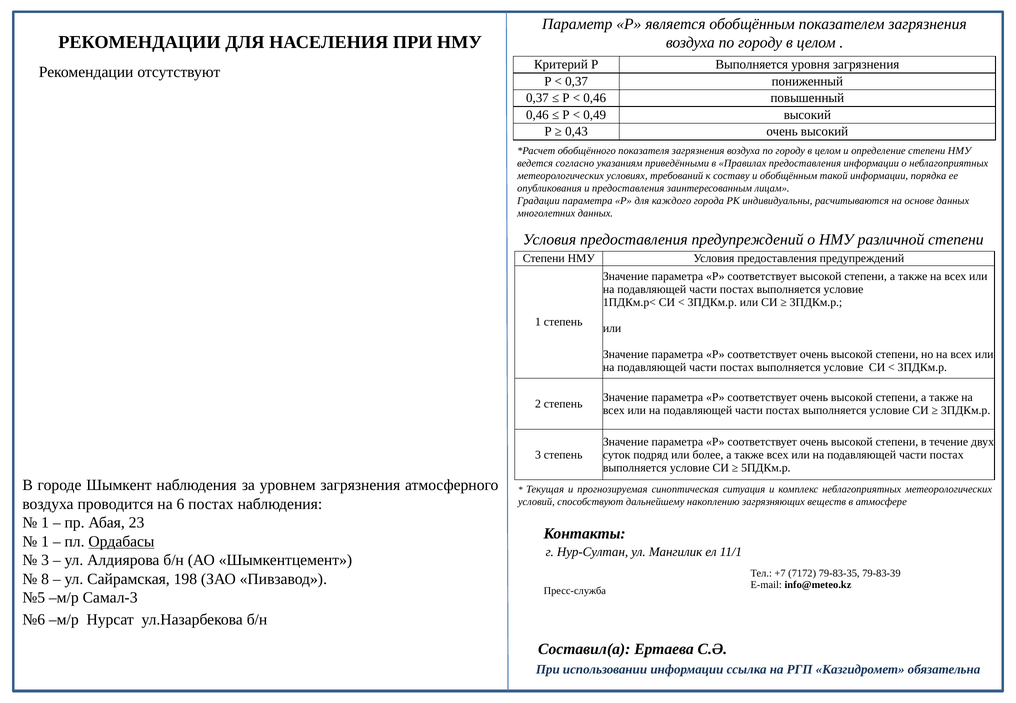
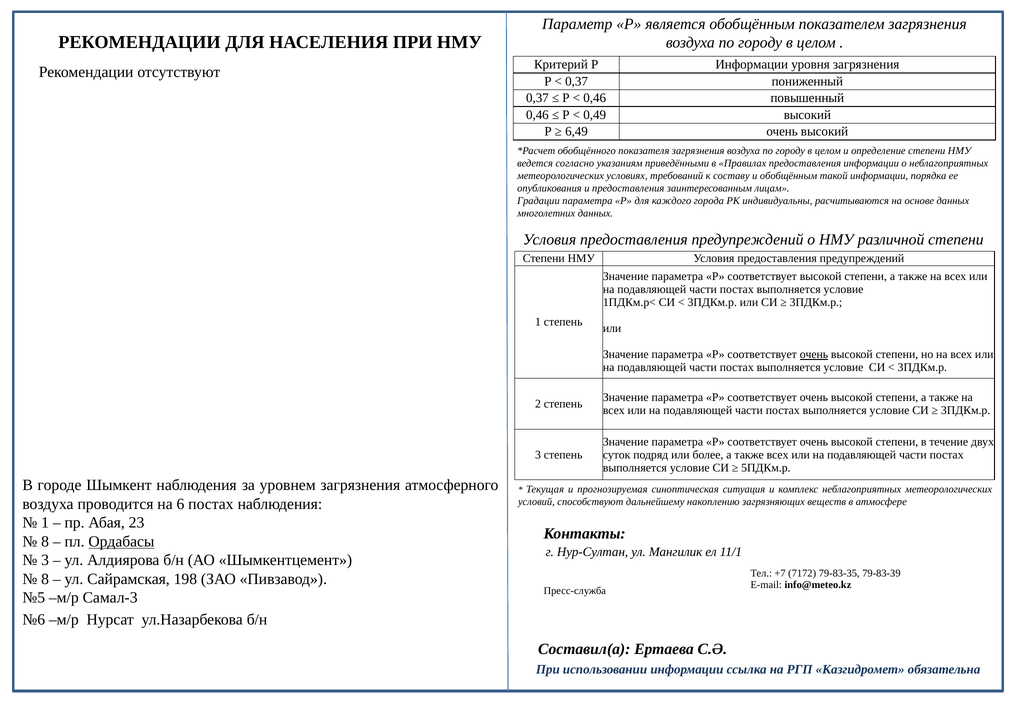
Р Выполняется: Выполняется -> Информации
0,43: 0,43 -> 6,49
очень at (814, 355) underline: none -> present
1 at (45, 542): 1 -> 8
